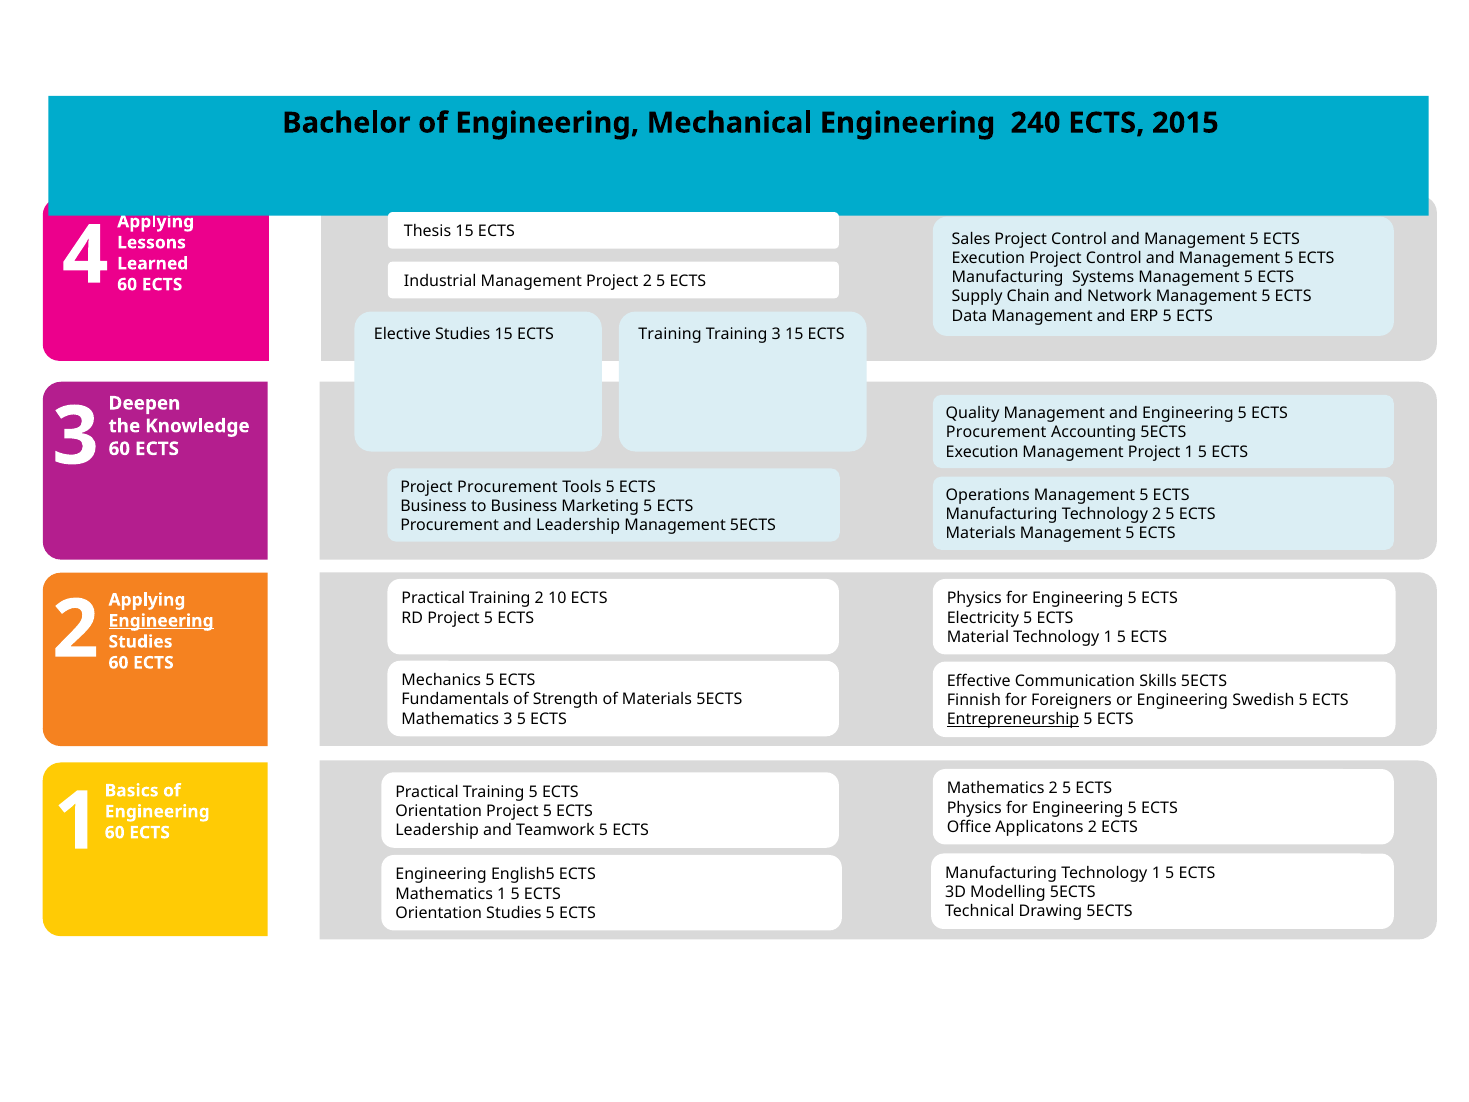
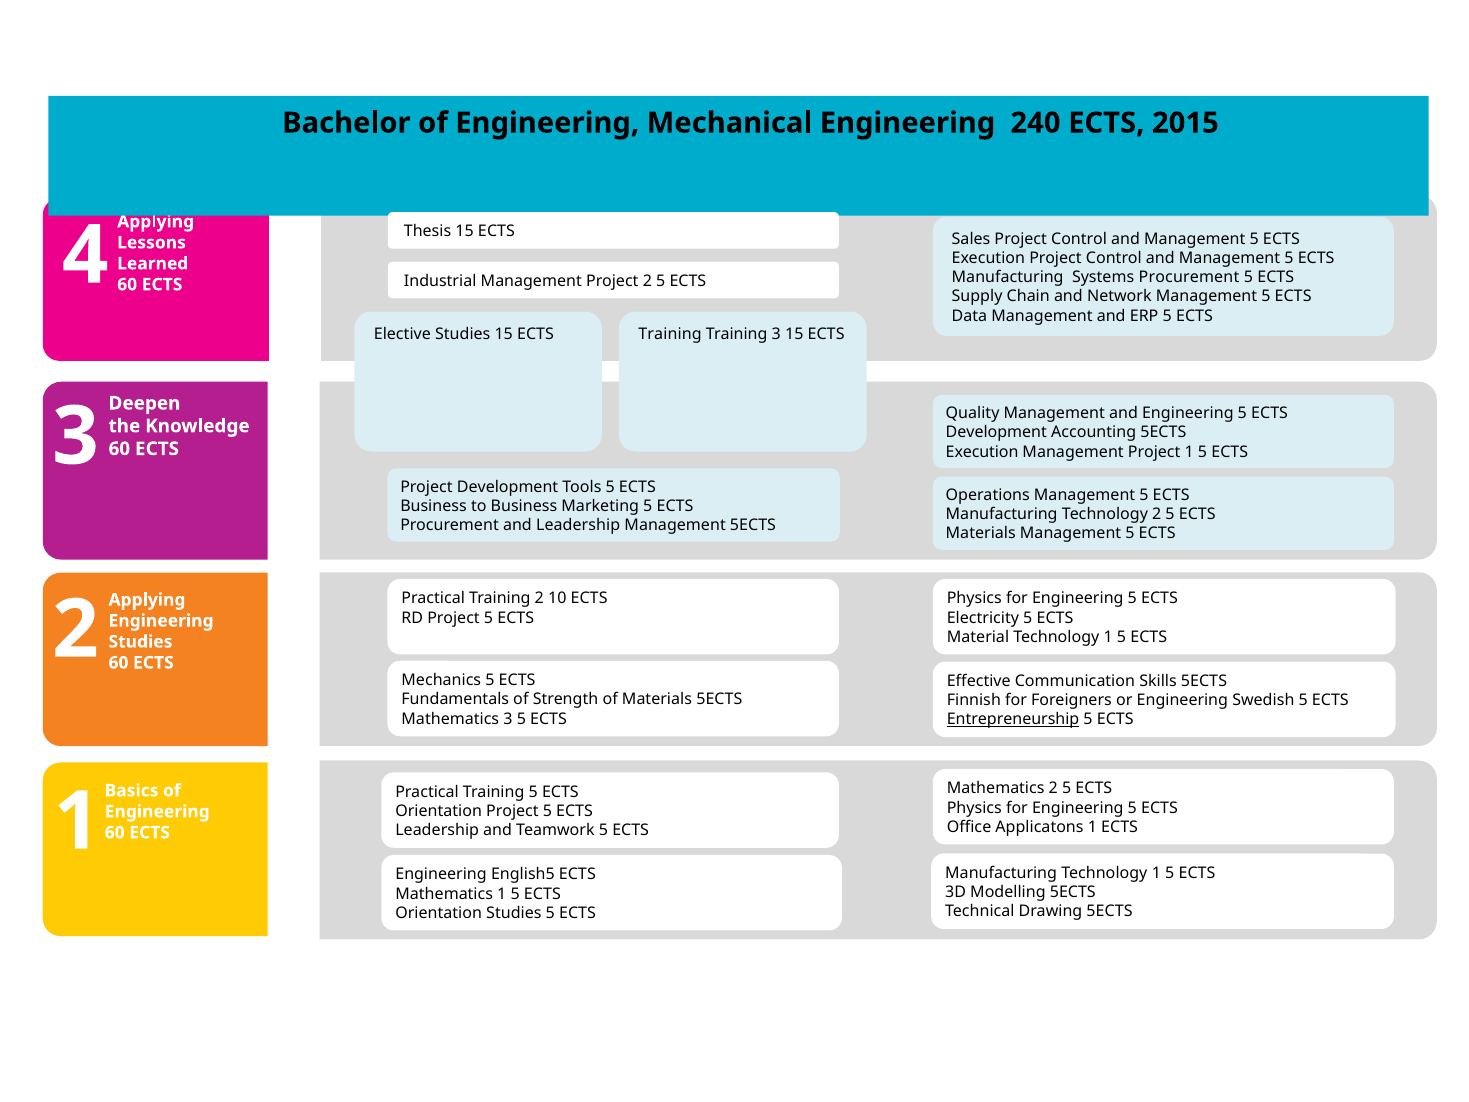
Systems Management: Management -> Procurement
Procurement at (996, 432): Procurement -> Development
Project Procurement: Procurement -> Development
Engineering at (161, 621) underline: present -> none
Applicatons 2: 2 -> 1
